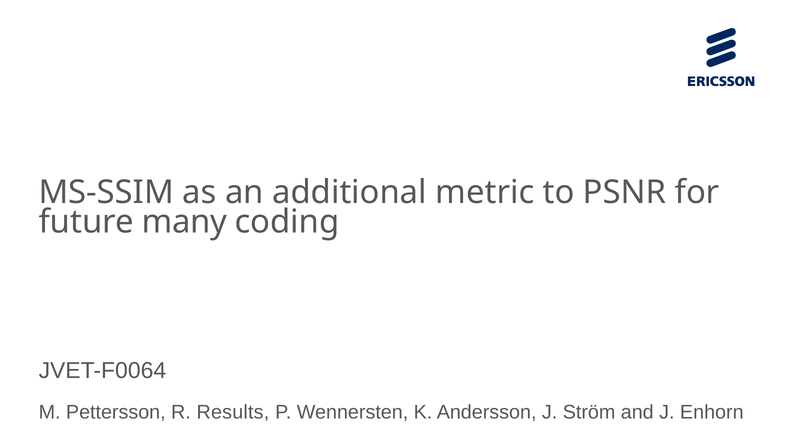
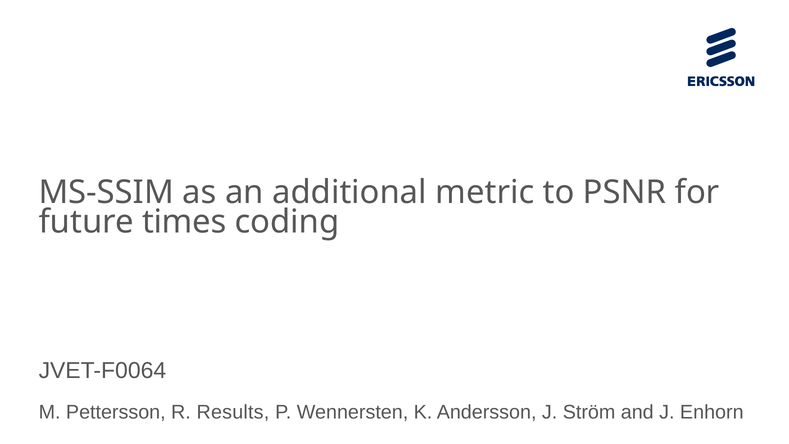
many: many -> times
